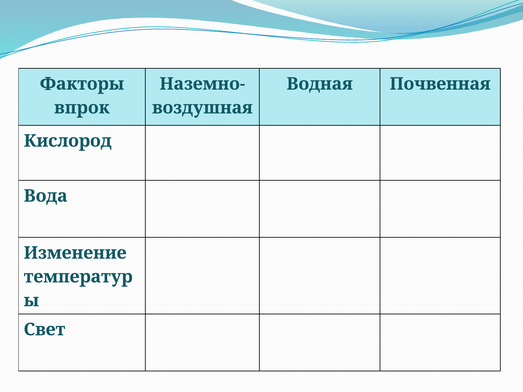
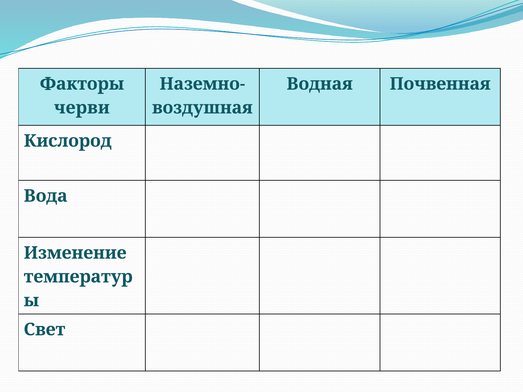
впрок: впрок -> черви
